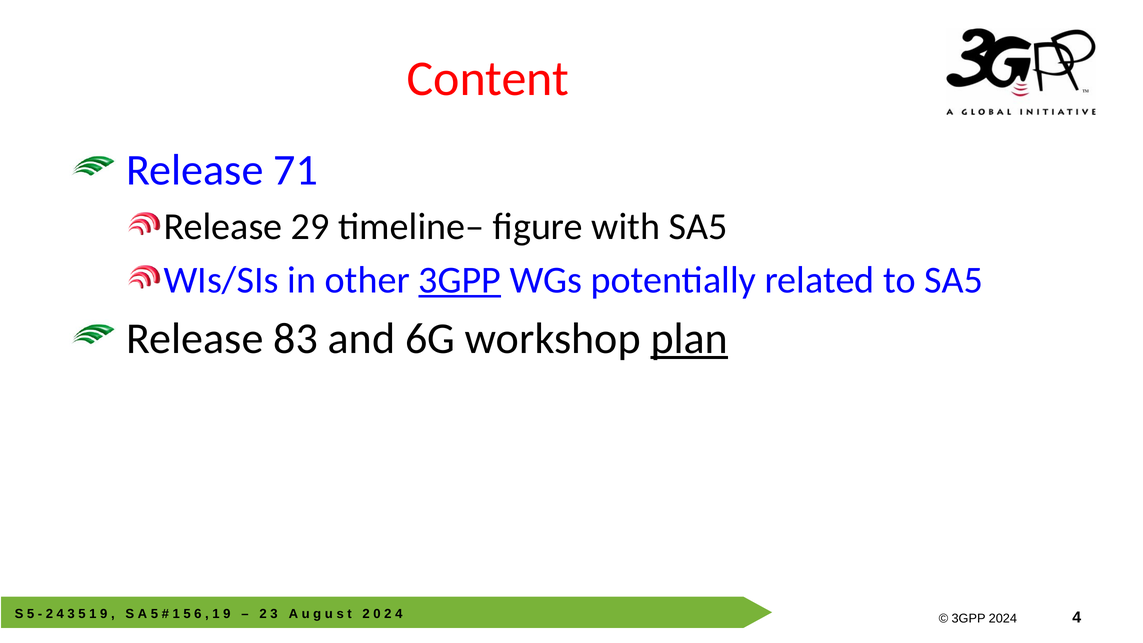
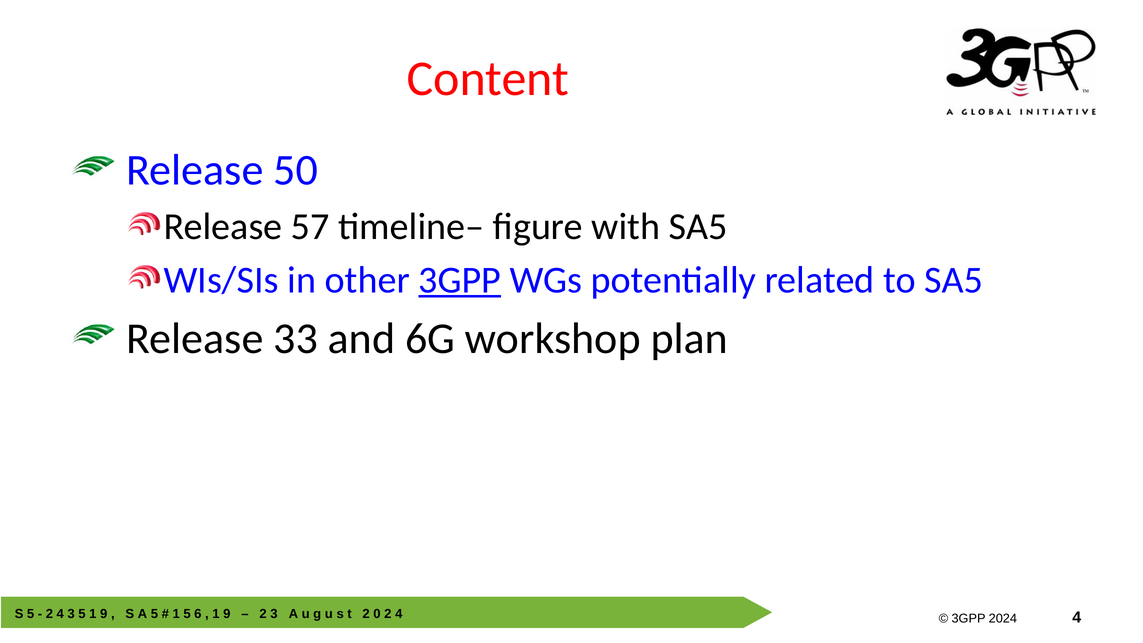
71: 71 -> 50
29: 29 -> 57
83: 83 -> 33
plan underline: present -> none
